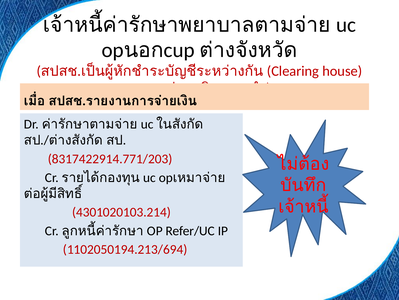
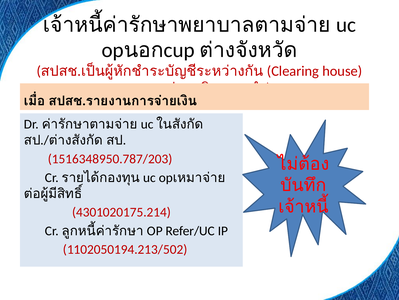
8317422914.771/203: 8317422914.771/203 -> 1516348950.787/203
4301020103.214: 4301020103.214 -> 4301020175.214
1102050194.213/694: 1102050194.213/694 -> 1102050194.213/502
